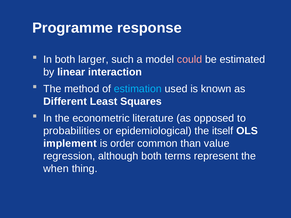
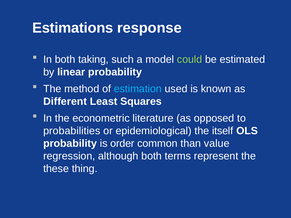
Programme: Programme -> Estimations
larger: larger -> taking
could colour: pink -> light green
linear interaction: interaction -> probability
implement at (70, 144): implement -> probability
when: when -> these
